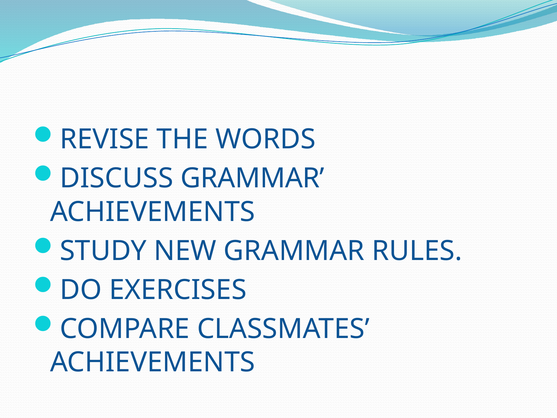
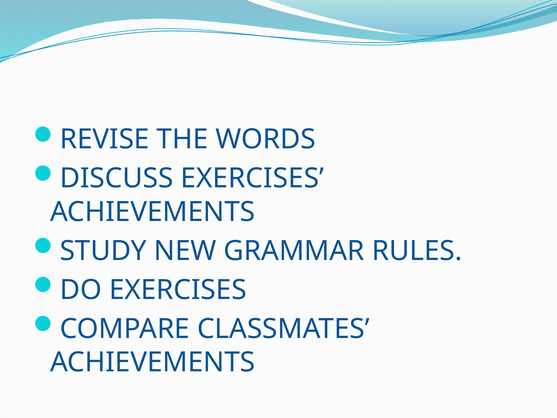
DISCUSS GRAMMAR: GRAMMAR -> EXERCISES
